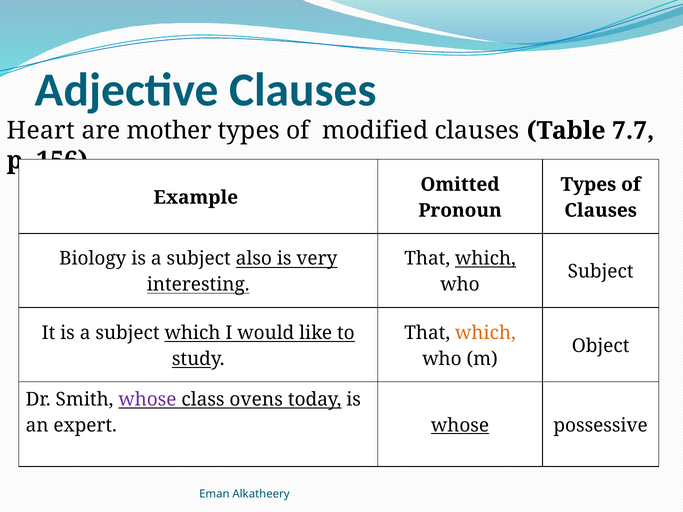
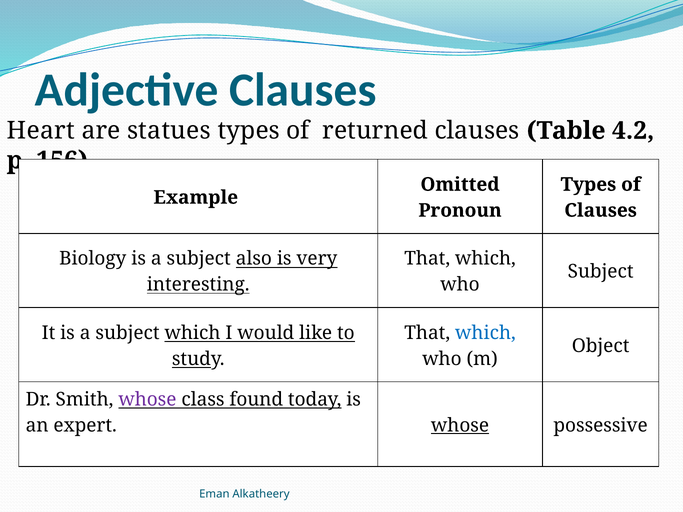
mother: mother -> statues
modified: modified -> returned
7.7: 7.7 -> 4.2
which at (485, 259) underline: present -> none
which at (485, 333) colour: orange -> blue
ovens: ovens -> found
